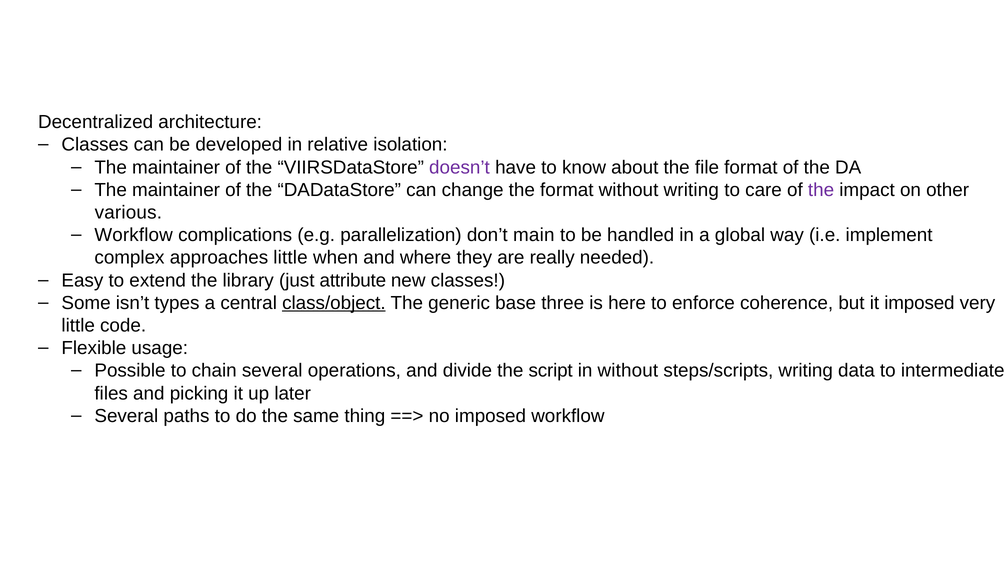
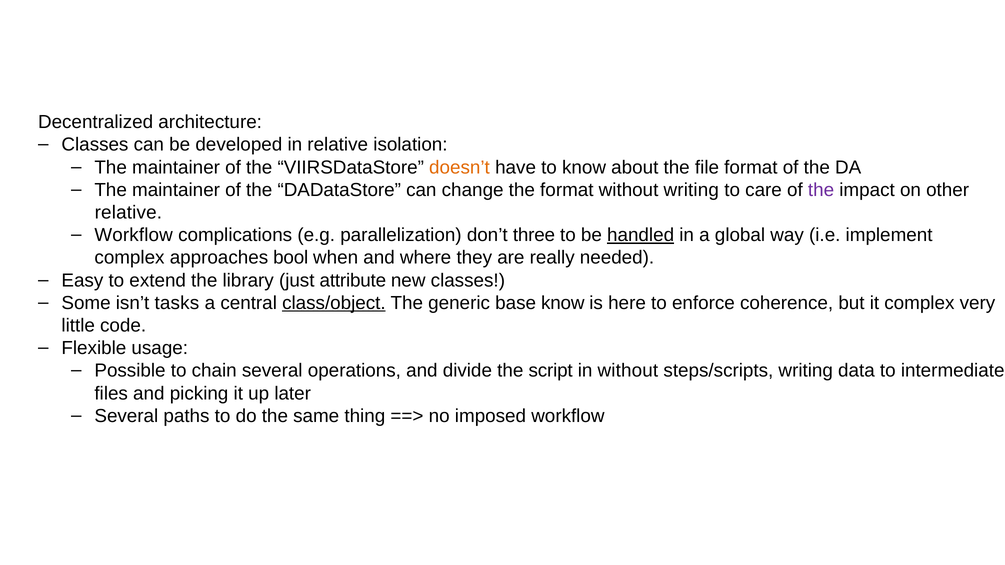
doesn’t colour: purple -> orange
various at (128, 213): various -> relative
main: main -> three
handled underline: none -> present
approaches little: little -> bool
types: types -> tasks
base three: three -> know
it imposed: imposed -> complex
